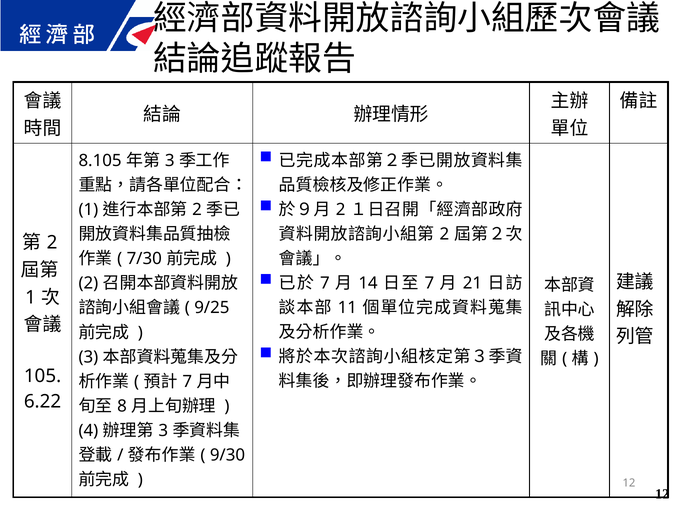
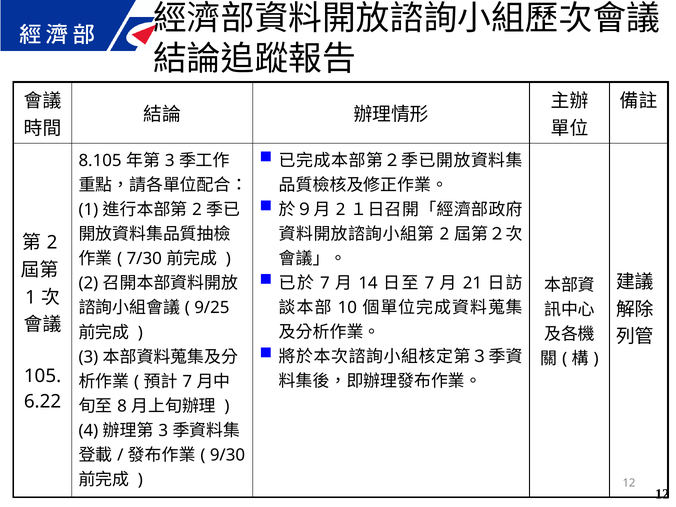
11: 11 -> 10
